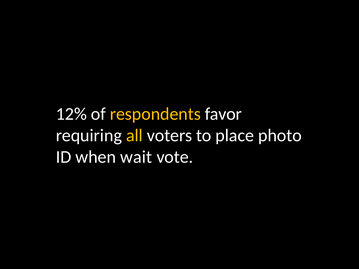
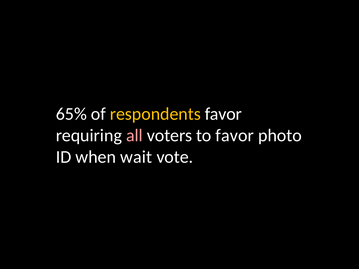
12%: 12% -> 65%
all colour: yellow -> pink
to place: place -> favor
